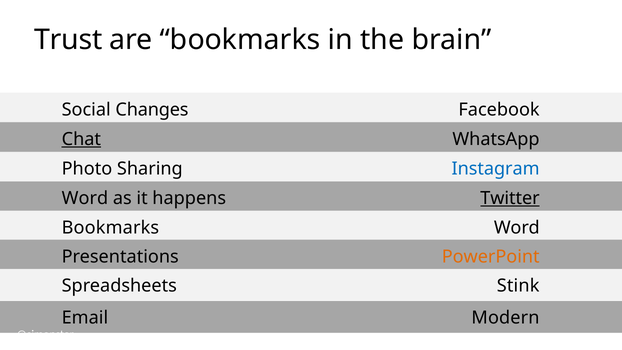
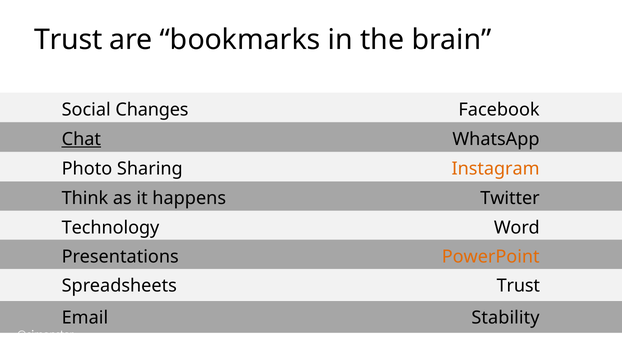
Instagram colour: blue -> orange
Word at (85, 198): Word -> Think
Twitter underline: present -> none
Bookmarks at (110, 228): Bookmarks -> Technology
Spreadsheets Stink: Stink -> Trust
Modern: Modern -> Stability
